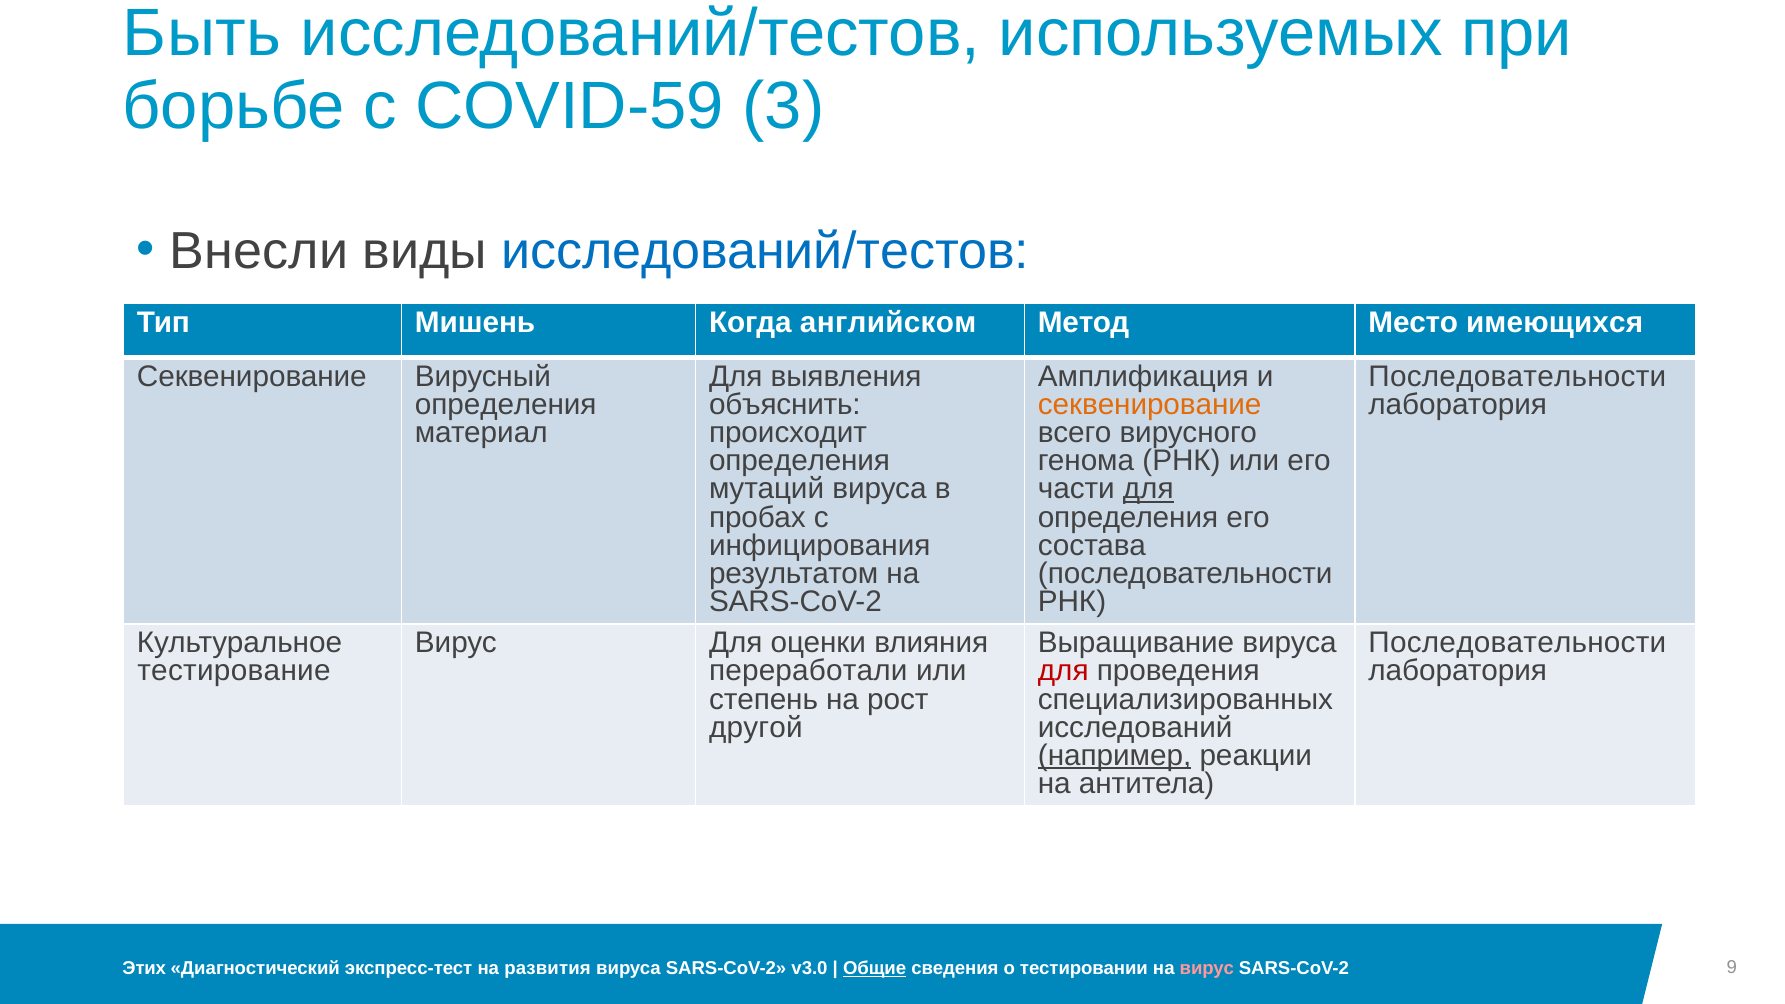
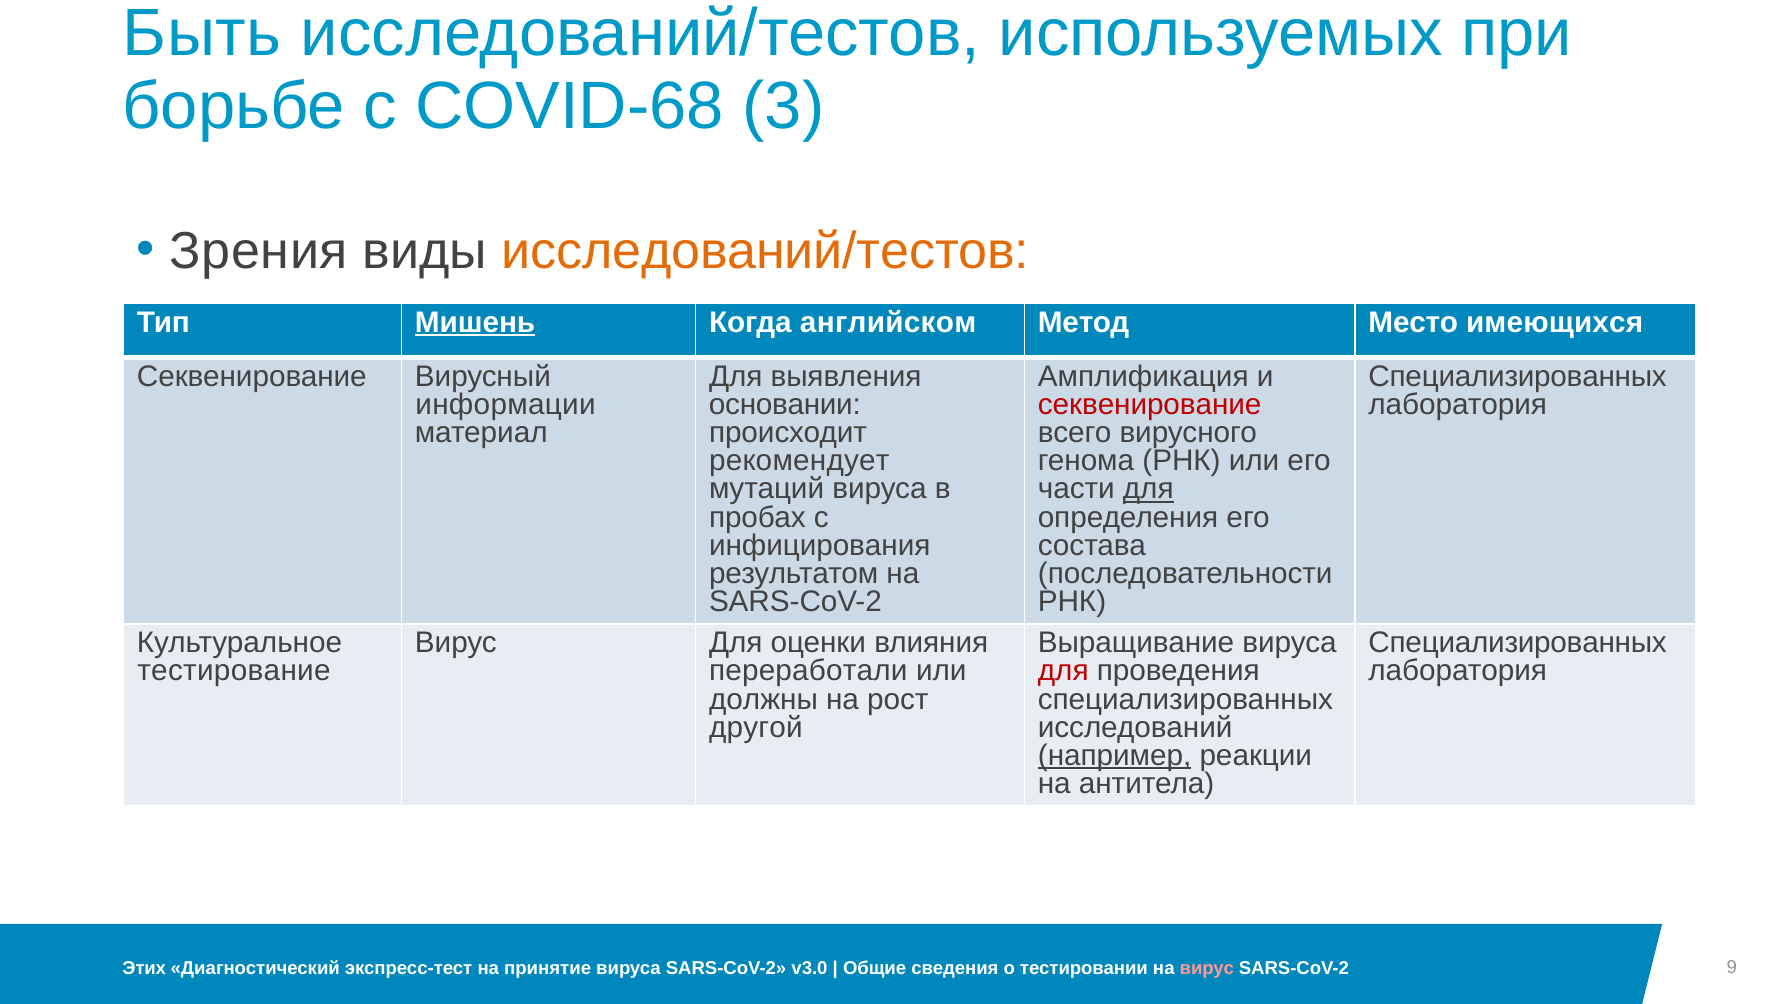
COVID-59: COVID-59 -> COVID-68
Внесли: Внесли -> Зрения
исследований/тестов at (765, 251) colour: blue -> orange
Мишень underline: none -> present
Последовательности at (1517, 377): Последовательности -> Специализированных
определения at (506, 405): определения -> информации
объяснить: объяснить -> основании
секвенирование at (1150, 405) colour: orange -> red
определения at (799, 461): определения -> рекомендует
Последовательности at (1517, 643): Последовательности -> Специализированных
степень: степень -> должны
развития: развития -> принятие
Общие underline: present -> none
